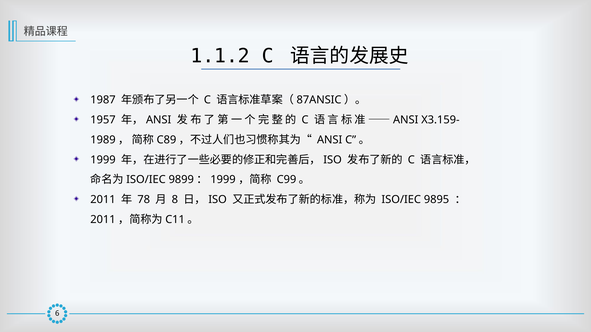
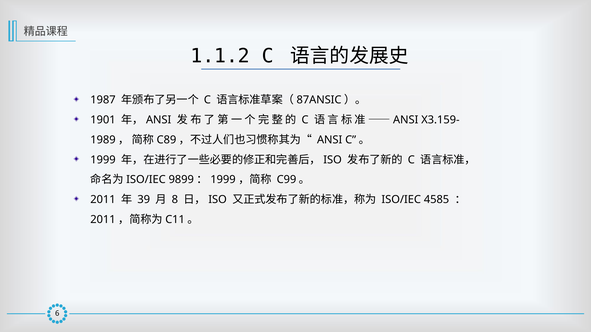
1957: 1957 -> 1901
78: 78 -> 39
9895: 9895 -> 4585
